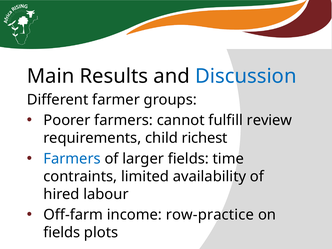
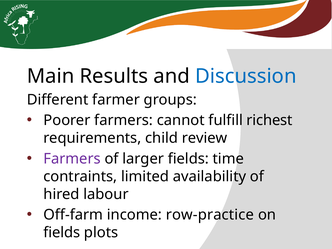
review: review -> richest
richest: richest -> review
Farmers at (72, 159) colour: blue -> purple
